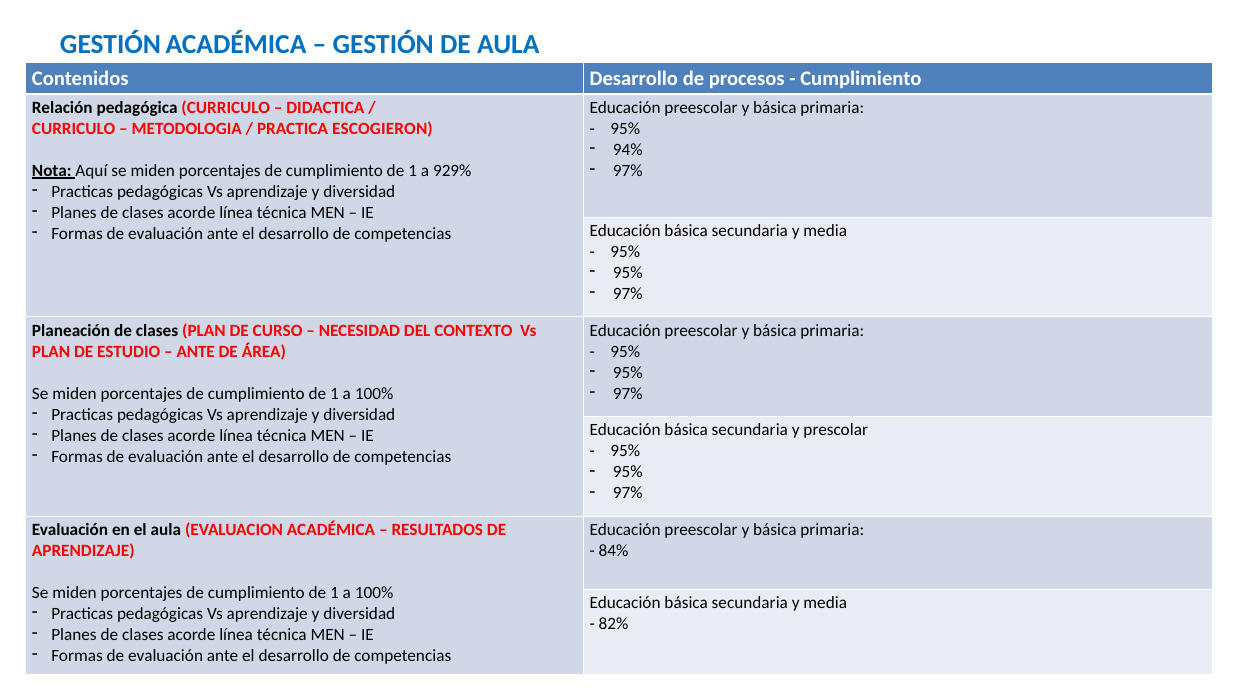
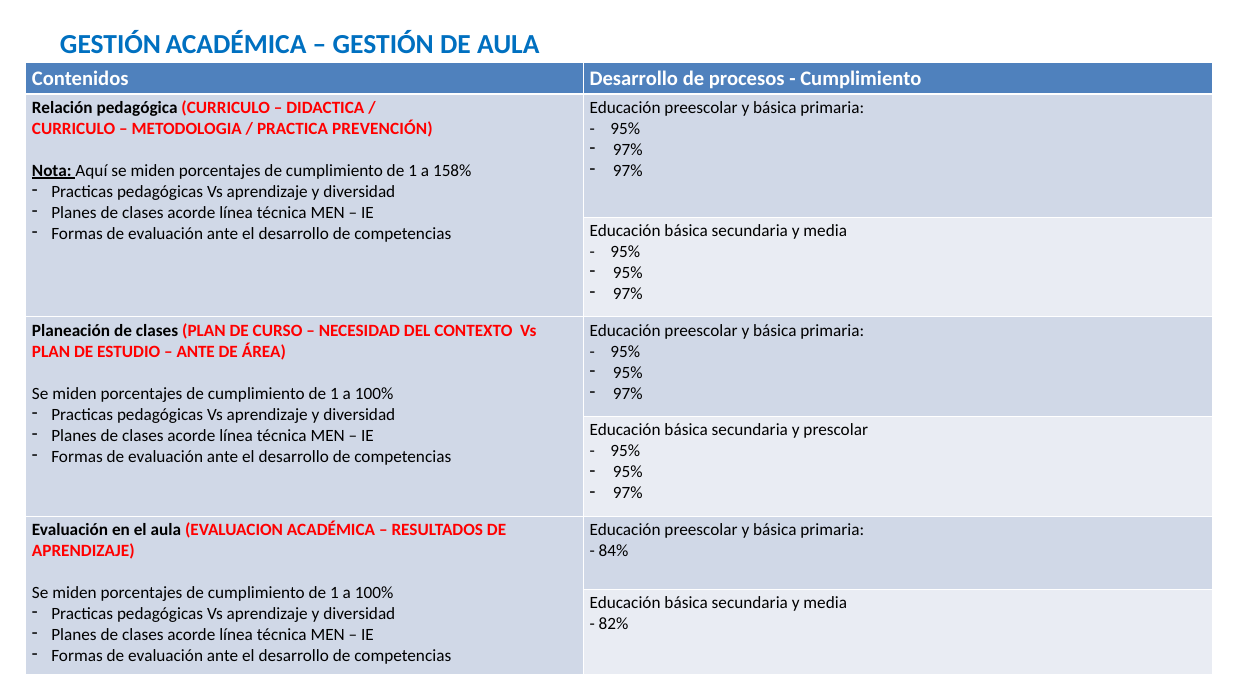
ESCOGIERON: ESCOGIERON -> PREVENCIÓN
94% at (628, 150): 94% -> 97%
929%: 929% -> 158%
